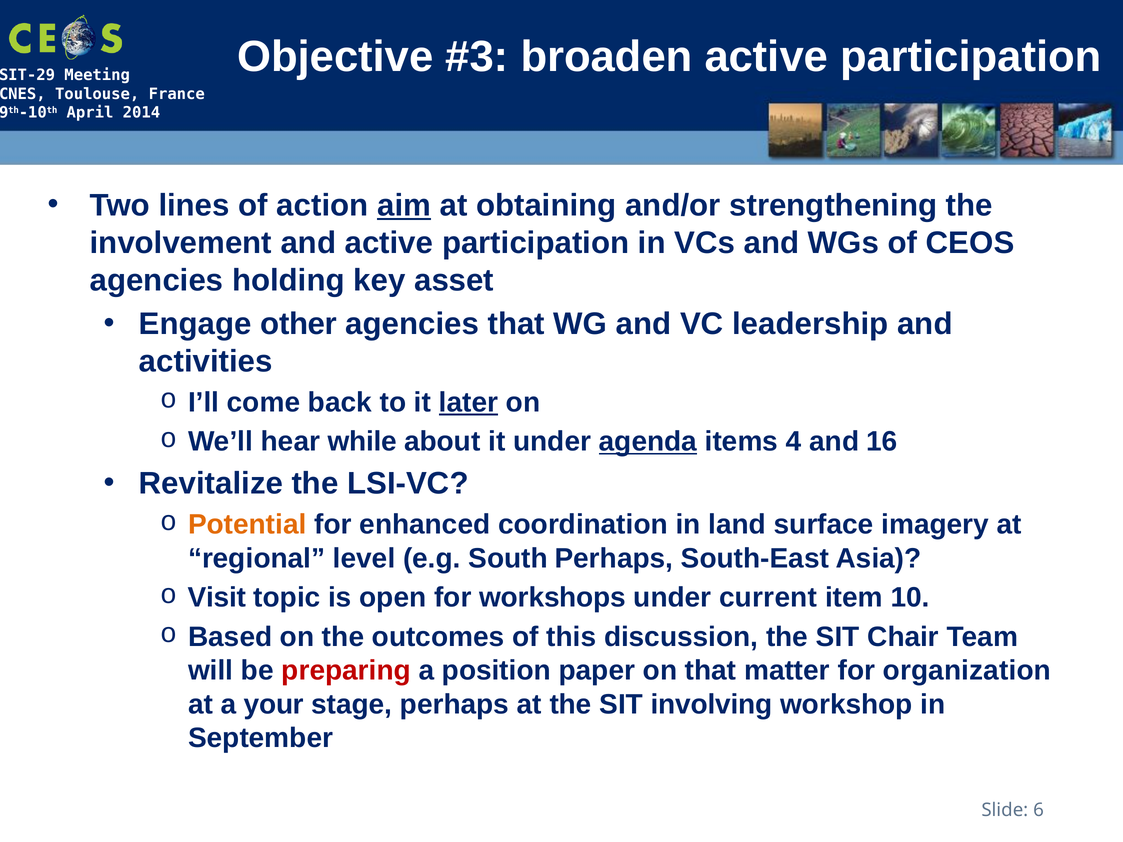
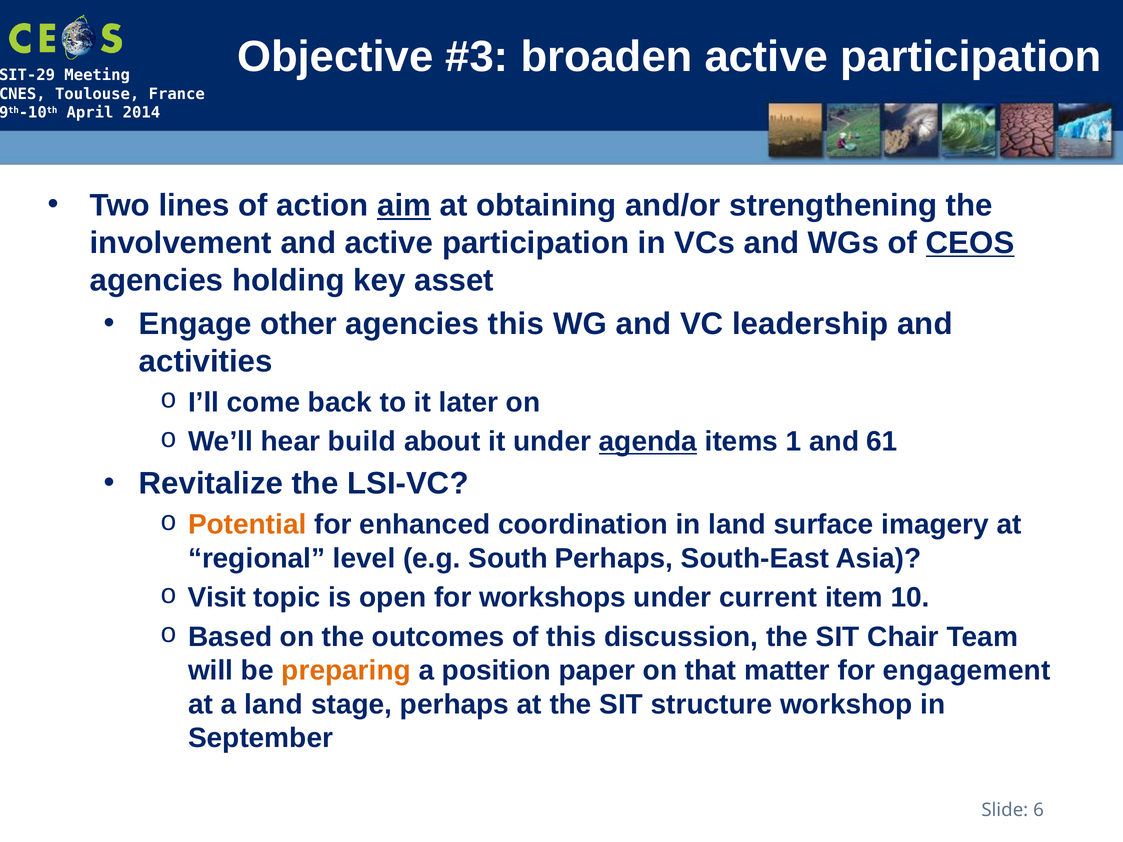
CEOS underline: none -> present
agencies that: that -> this
later underline: present -> none
while: while -> build
4: 4 -> 1
16: 16 -> 61
preparing colour: red -> orange
organization: organization -> engagement
a your: your -> land
involving: involving -> structure
